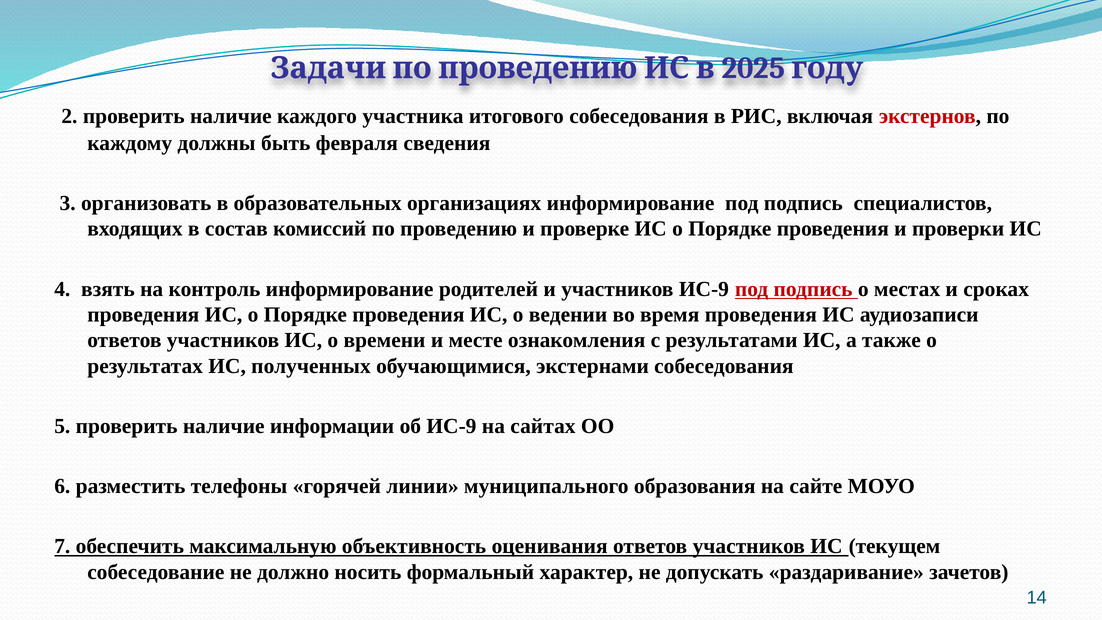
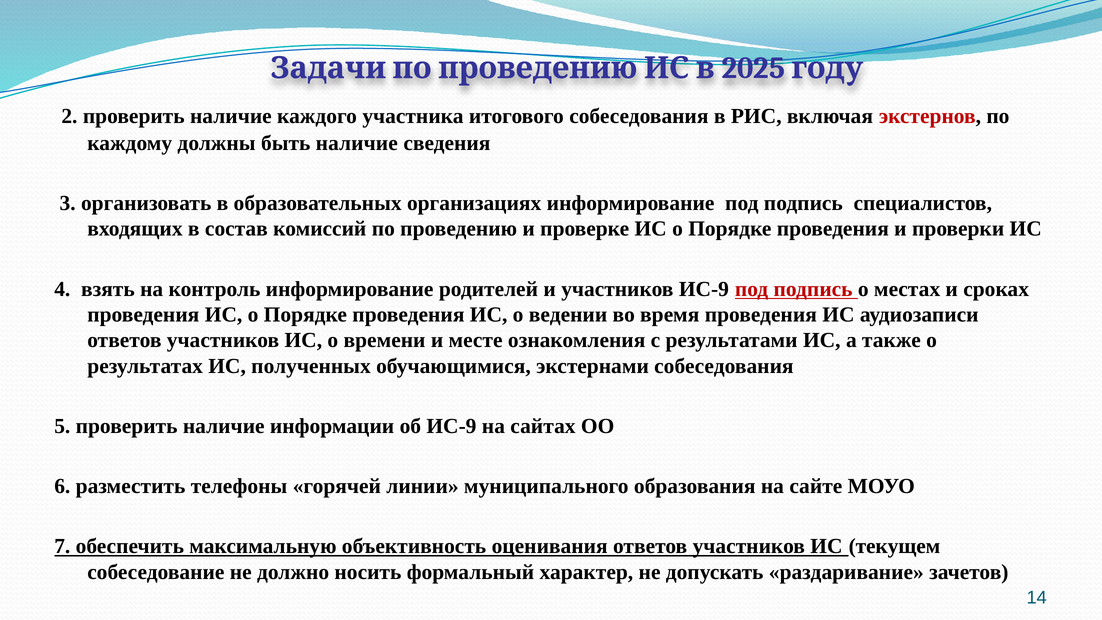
быть февраля: февраля -> наличие
